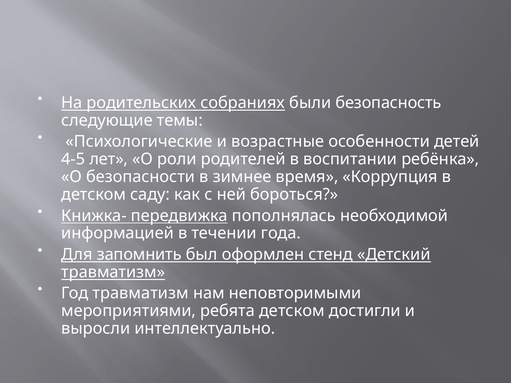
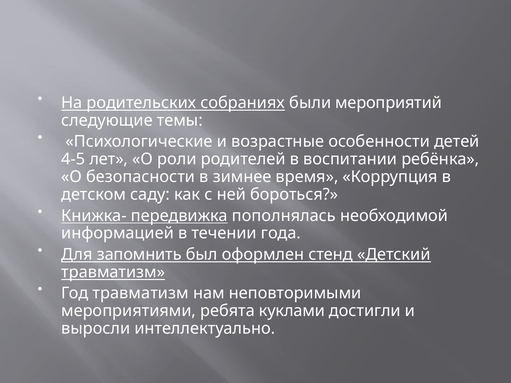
безопасность: безопасность -> мероприятий
ребята детском: детском -> куклами
